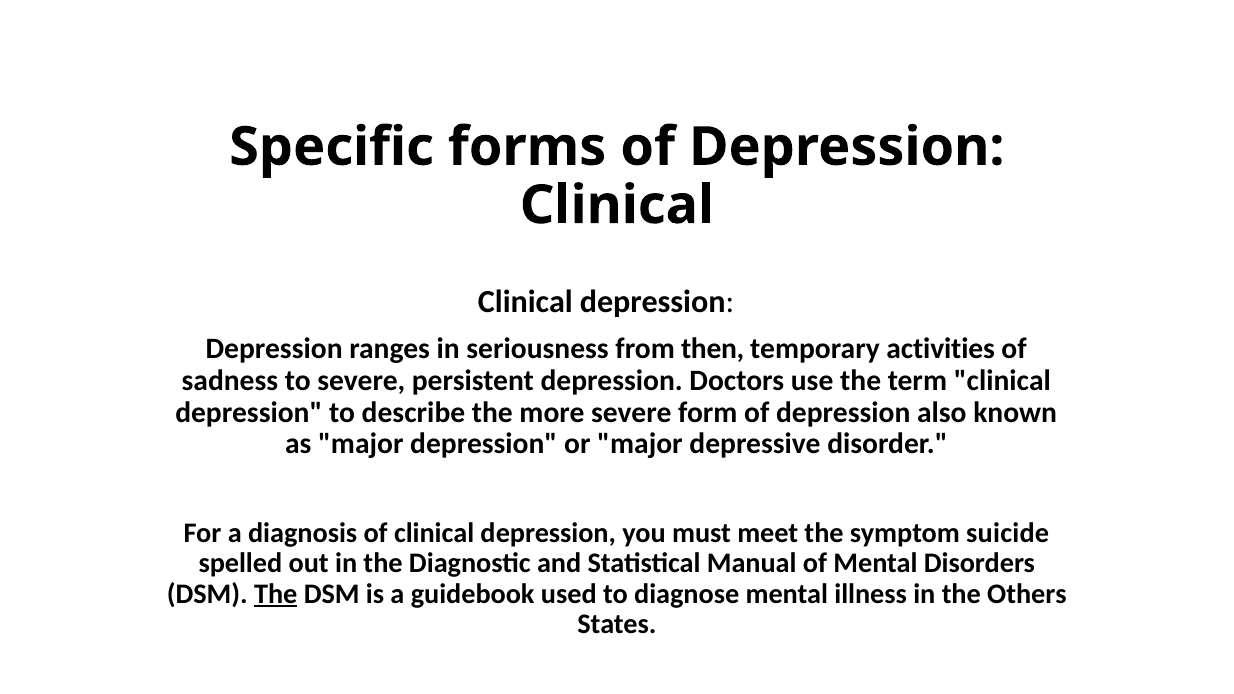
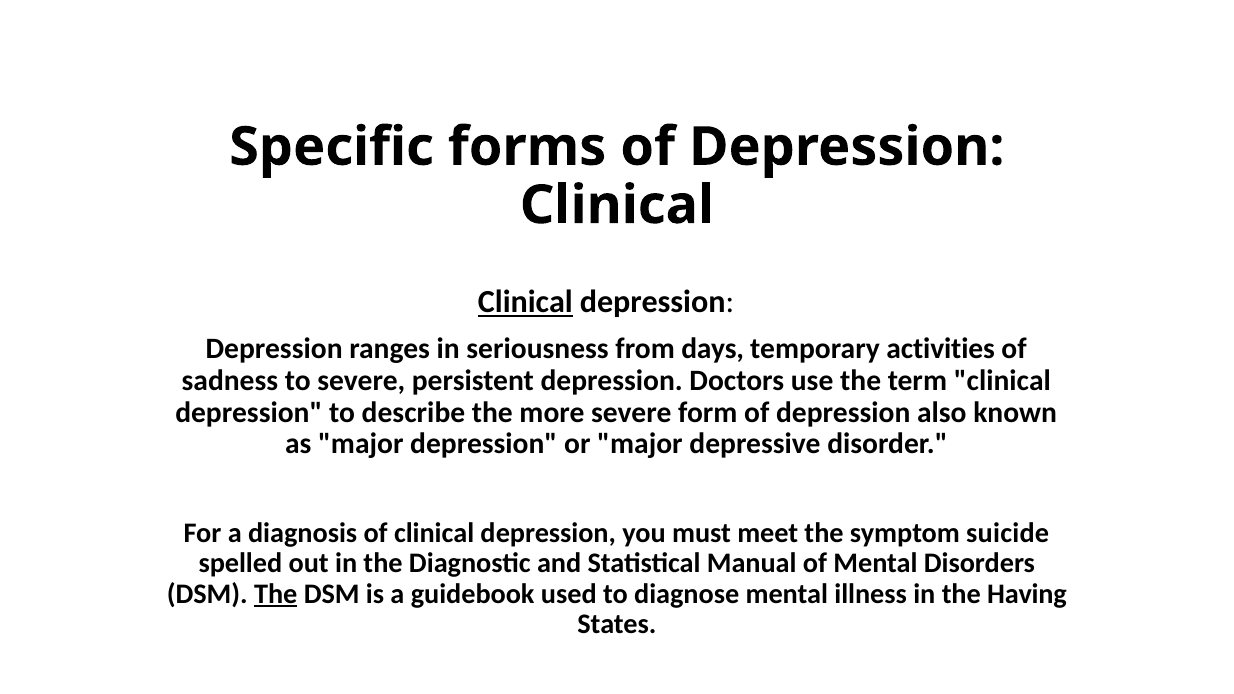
Clinical at (525, 302) underline: none -> present
then: then -> days
Others: Others -> Having
